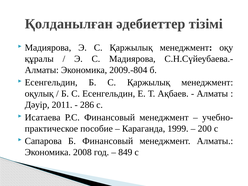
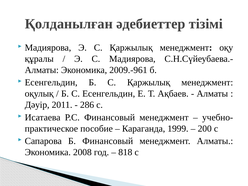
2009.-804: 2009.-804 -> 2009.-961
849: 849 -> 818
